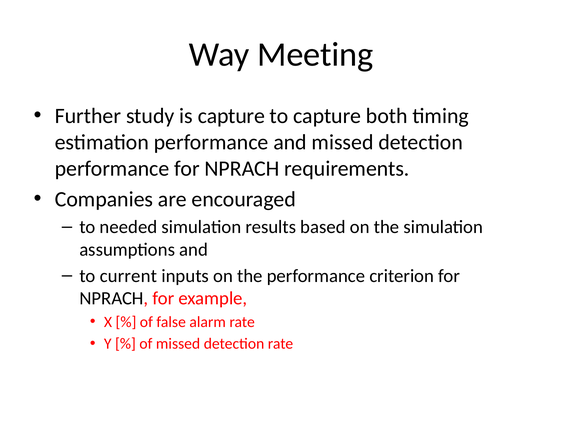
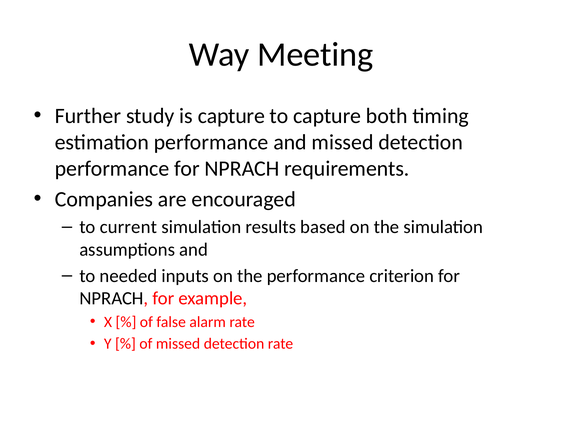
needed: needed -> current
current: current -> needed
